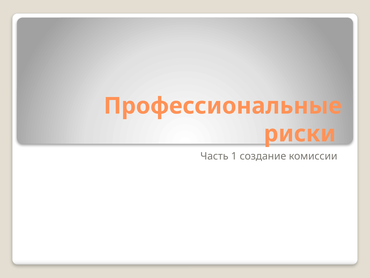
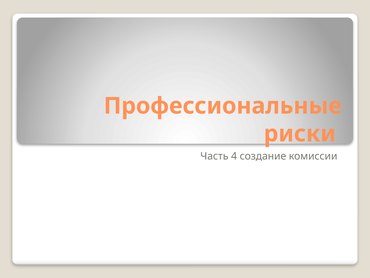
1: 1 -> 4
